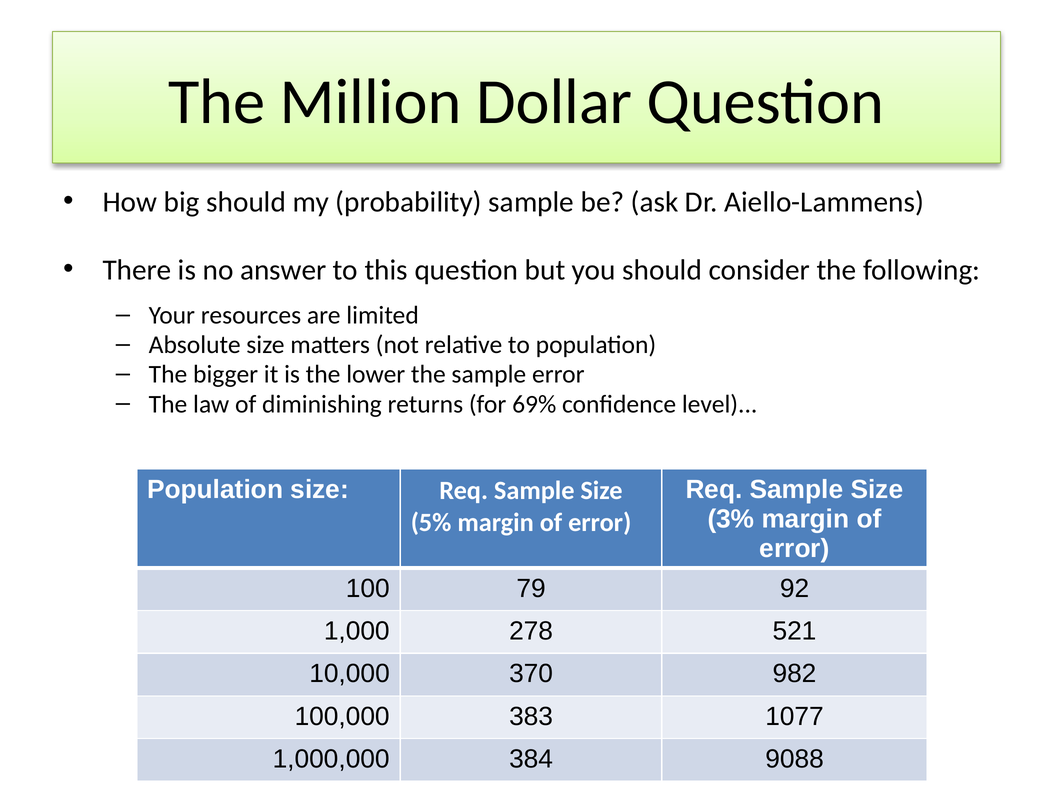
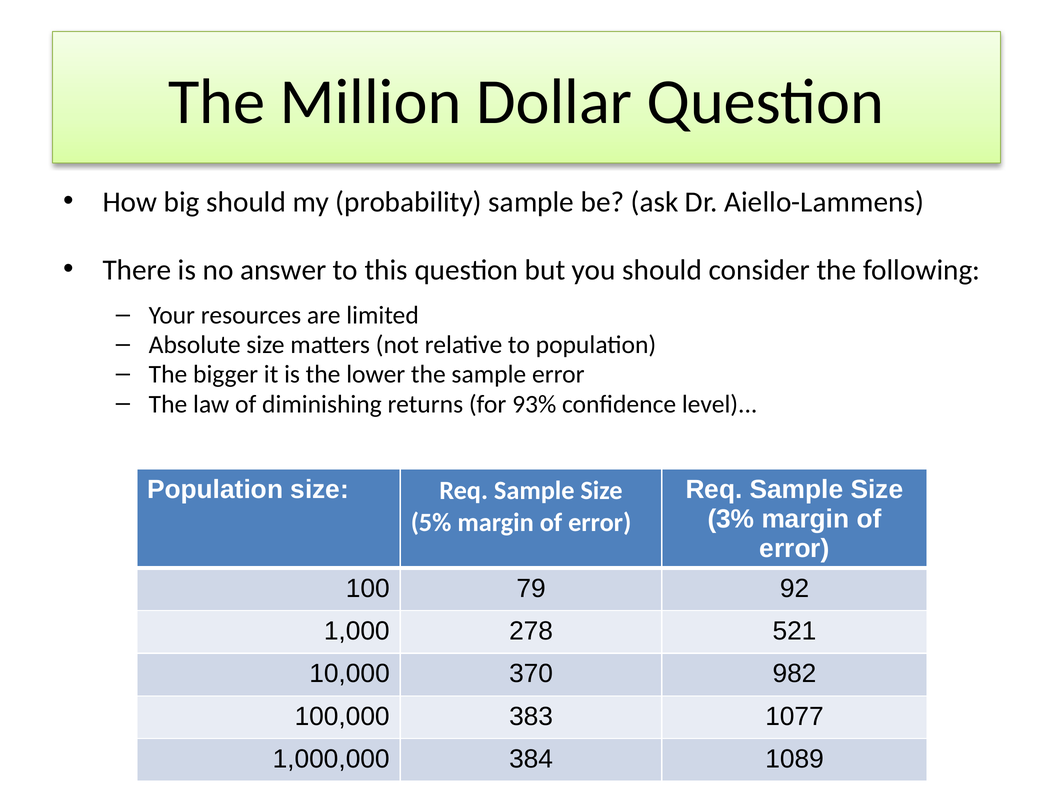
69%: 69% -> 93%
9088: 9088 -> 1089
